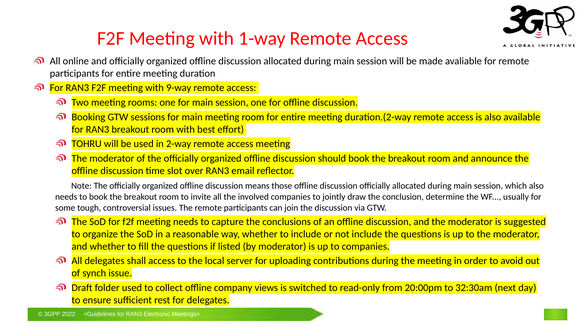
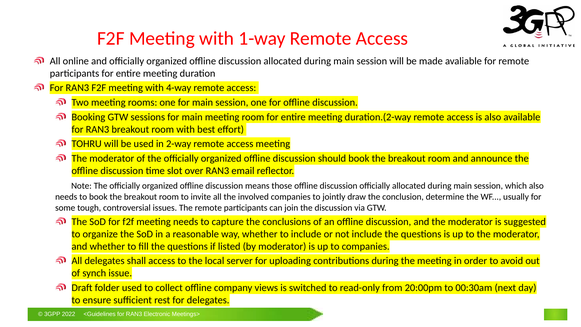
9-way: 9-way -> 4-way
32:30am: 32:30am -> 00:30am
